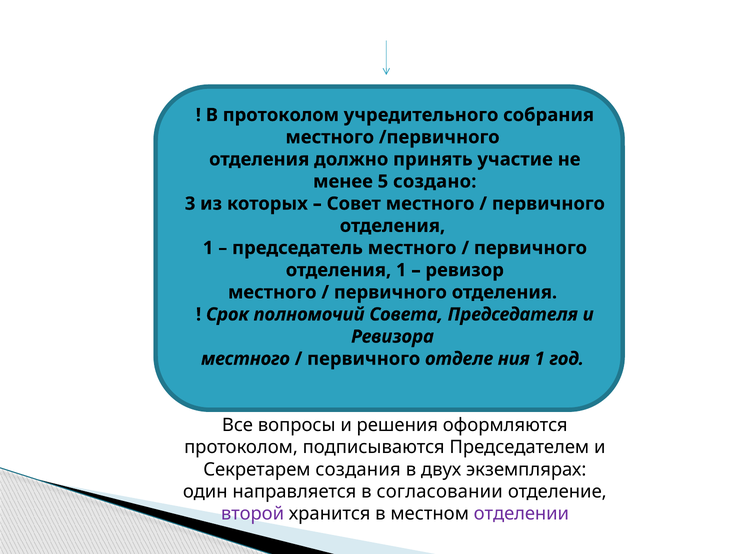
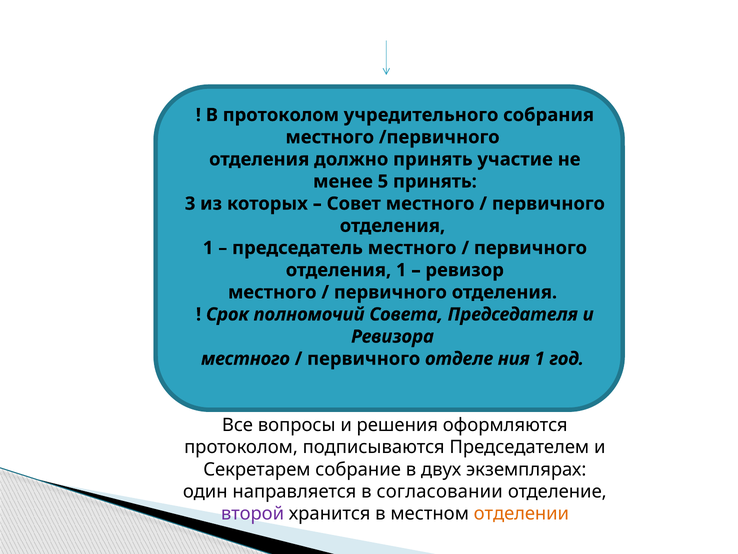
5 создано: создано -> принять
создания: создания -> собрание
отделении colour: purple -> orange
